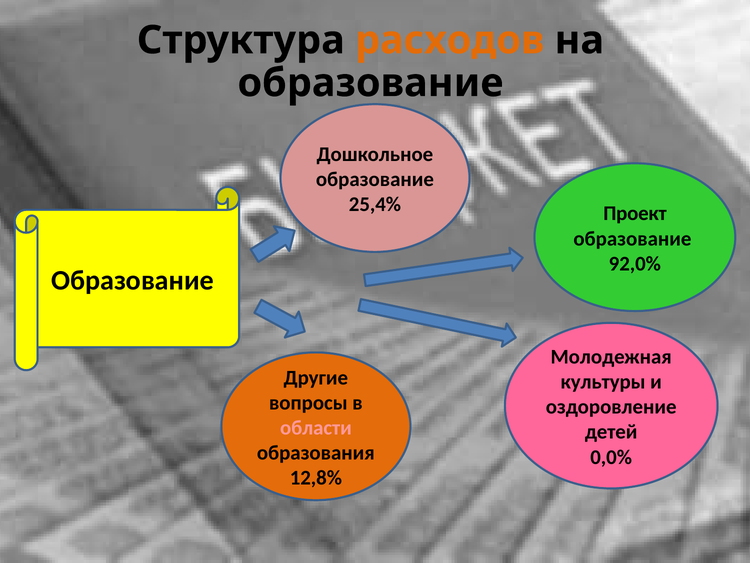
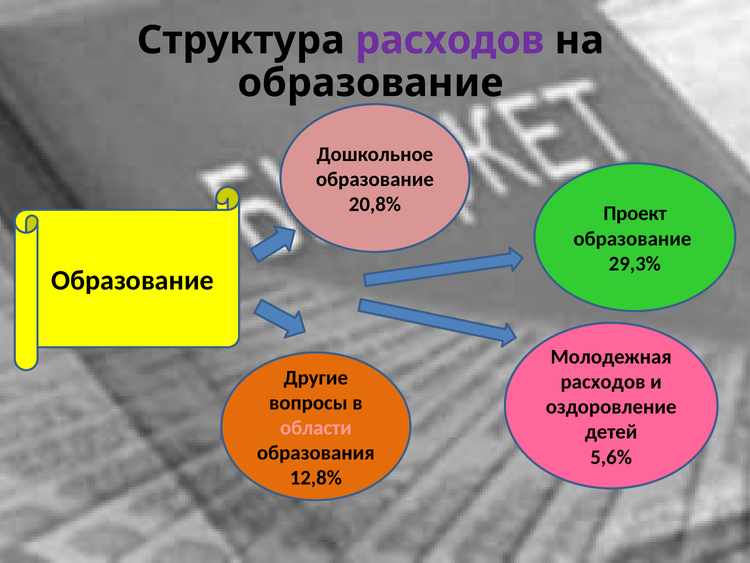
расходов at (450, 40) colour: orange -> purple
25,4%: 25,4% -> 20,8%
92,0%: 92,0% -> 29,3%
культуры at (603, 382): культуры -> расходов
0,0%: 0,0% -> 5,6%
